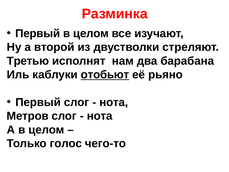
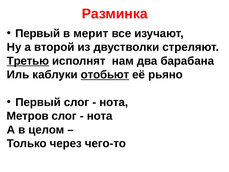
целом at (91, 33): целом -> мерит
Третью underline: none -> present
голос: голос -> через
